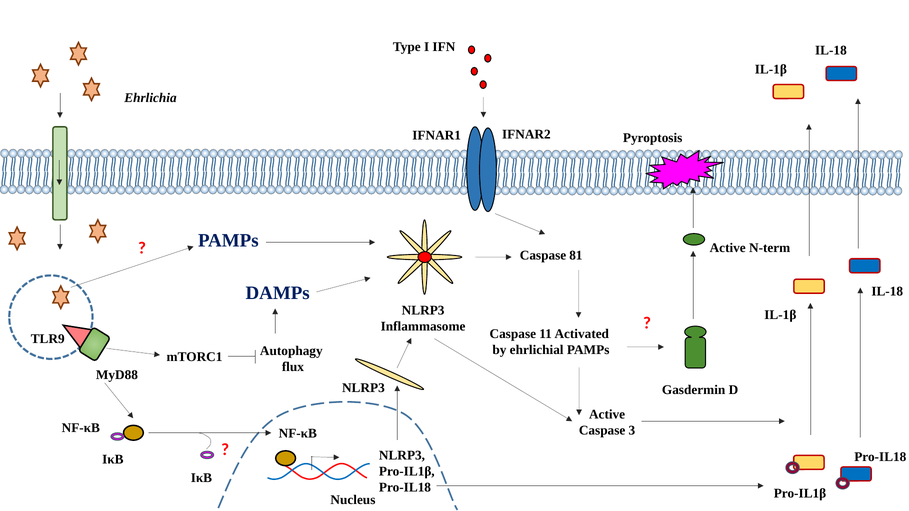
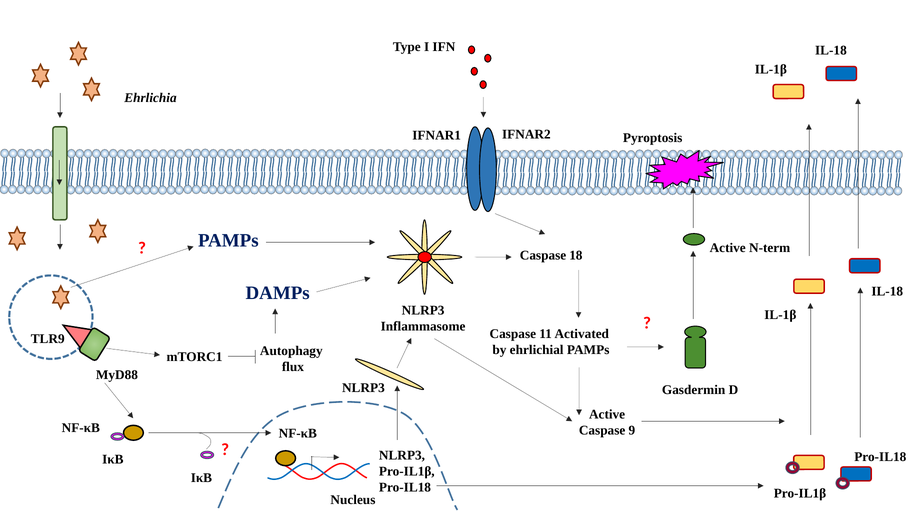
81: 81 -> 18
3: 3 -> 9
